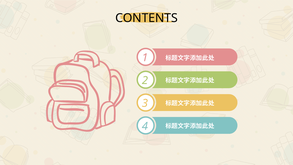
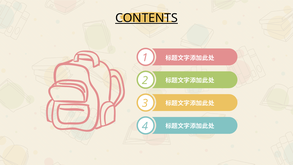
CONTENTS underline: none -> present
